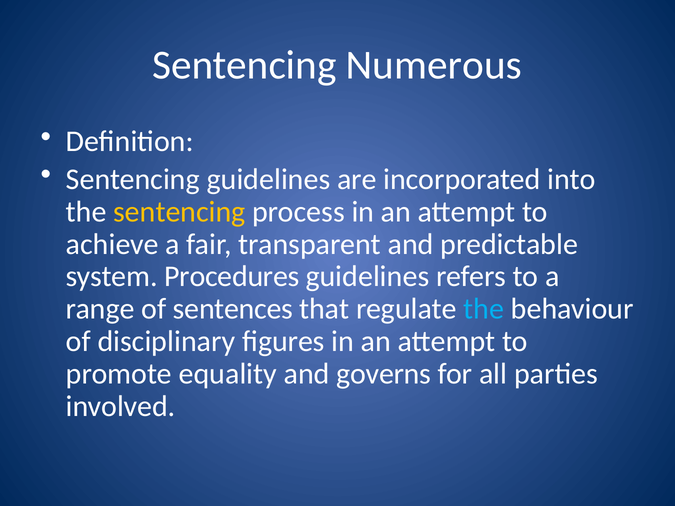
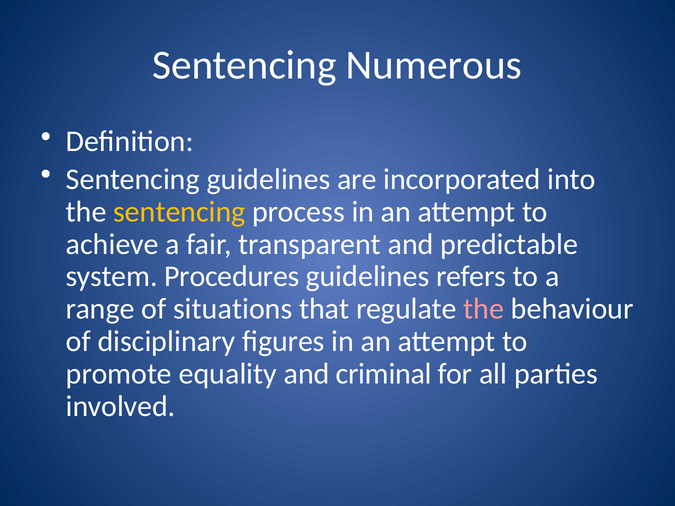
sentences: sentences -> situations
the at (484, 309) colour: light blue -> pink
governs: governs -> criminal
